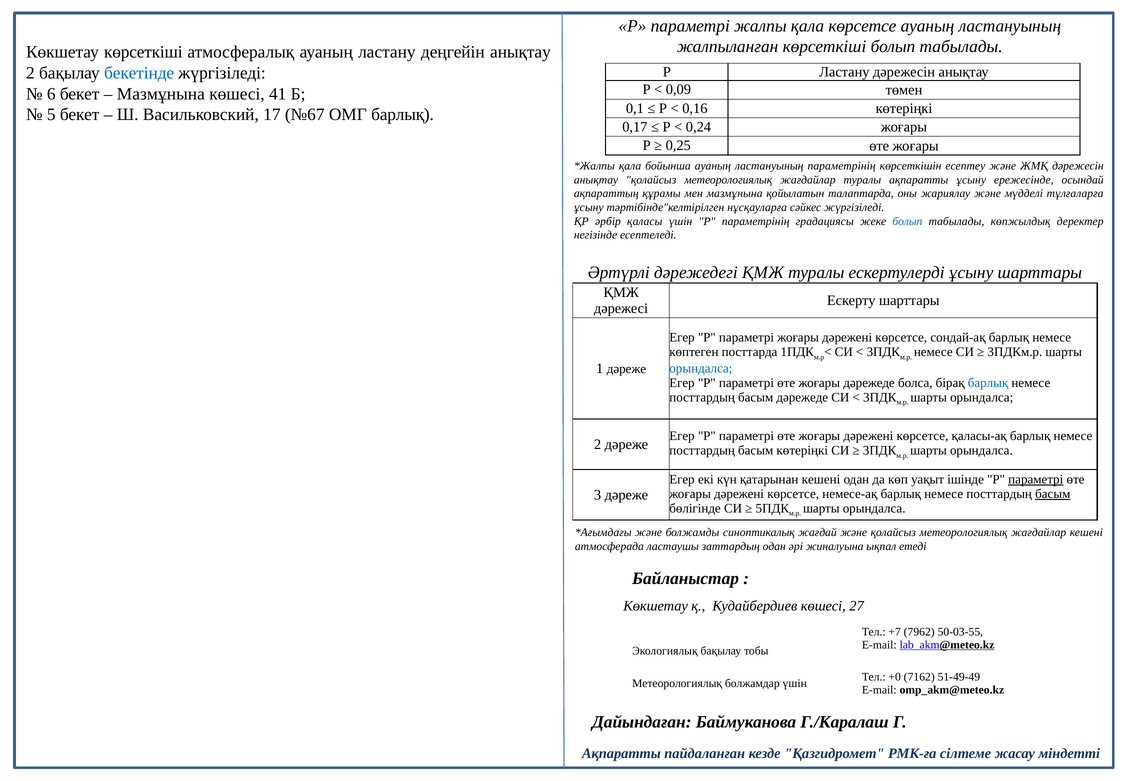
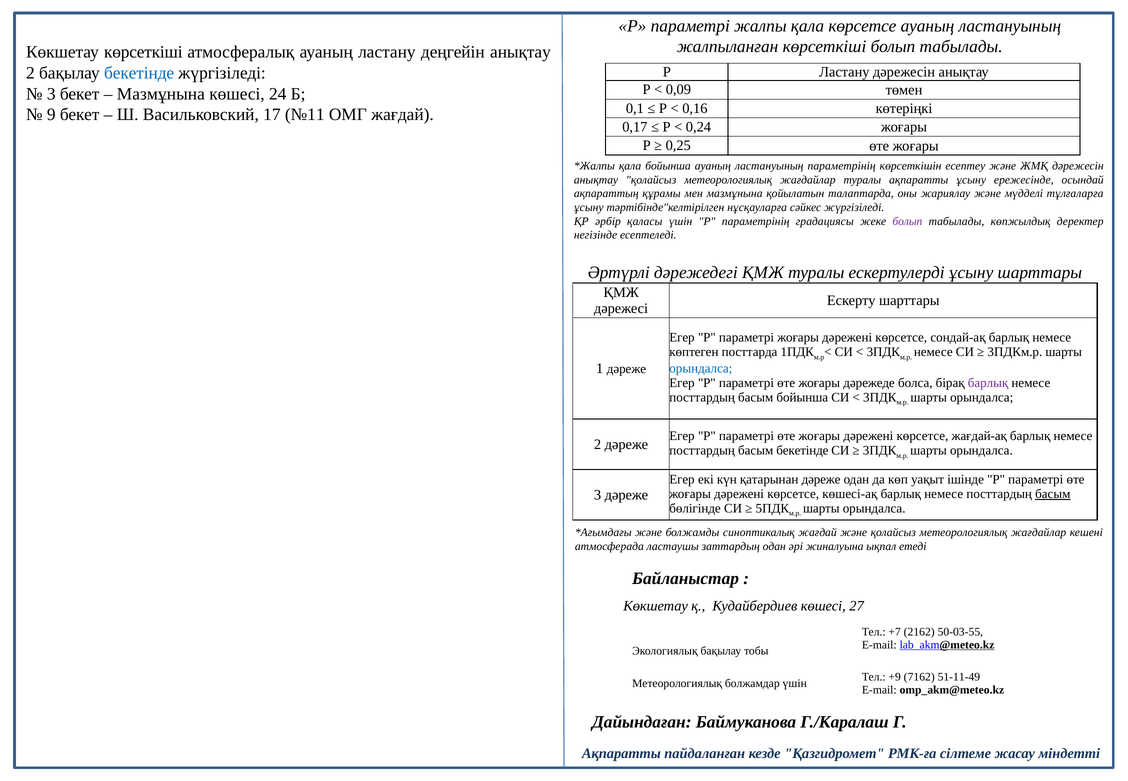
6 at (51, 94): 6 -> 3
41: 41 -> 24
5: 5 -> 9
№67: №67 -> №11
ОМГ барлық: барлық -> жағдай
болып at (907, 221) colour: blue -> purple
барлық at (988, 383) colour: blue -> purple
басым дәрежеде: дәрежеде -> бойынша
қаласы-ақ: қаласы-ақ -> жағдай-ақ
басым көтеріңкі: көтеріңкі -> бекетінде
қатарынан кешені: кешені -> дәреже
параметрі at (1036, 479) underline: present -> none
немесе-ақ: немесе-ақ -> көшесі-ақ
7962: 7962 -> 2162
+0: +0 -> +9
51-49-49: 51-49-49 -> 51-11-49
